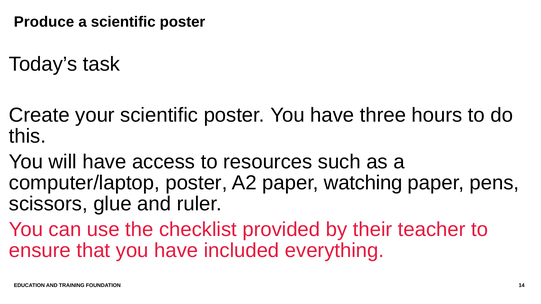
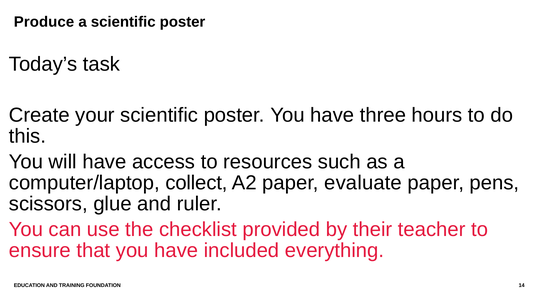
computer/laptop poster: poster -> collect
watching: watching -> evaluate
